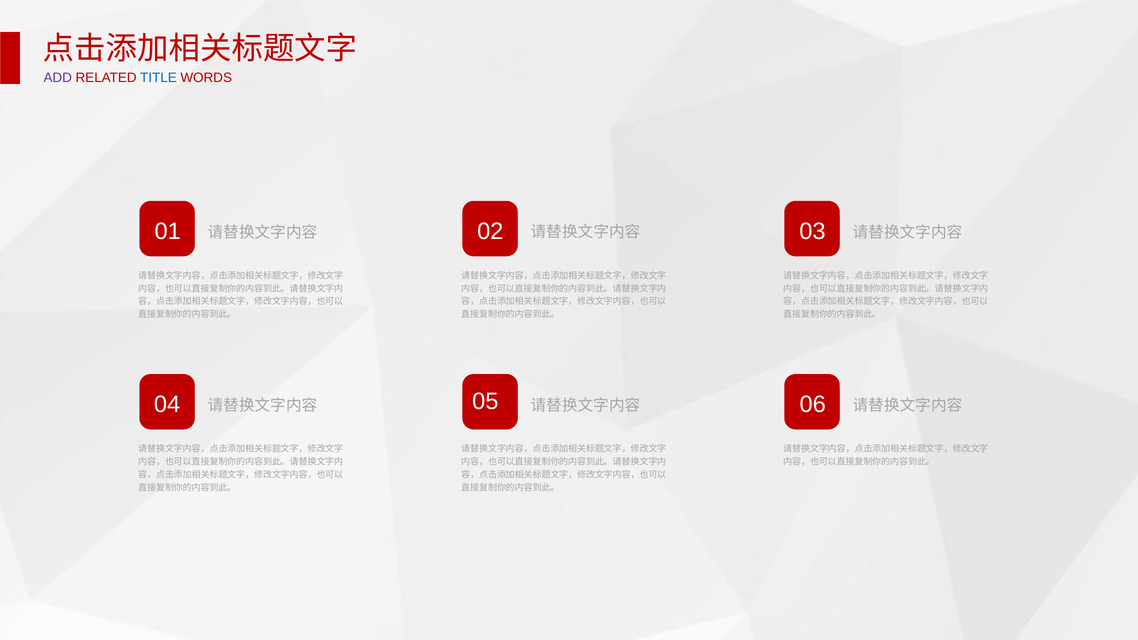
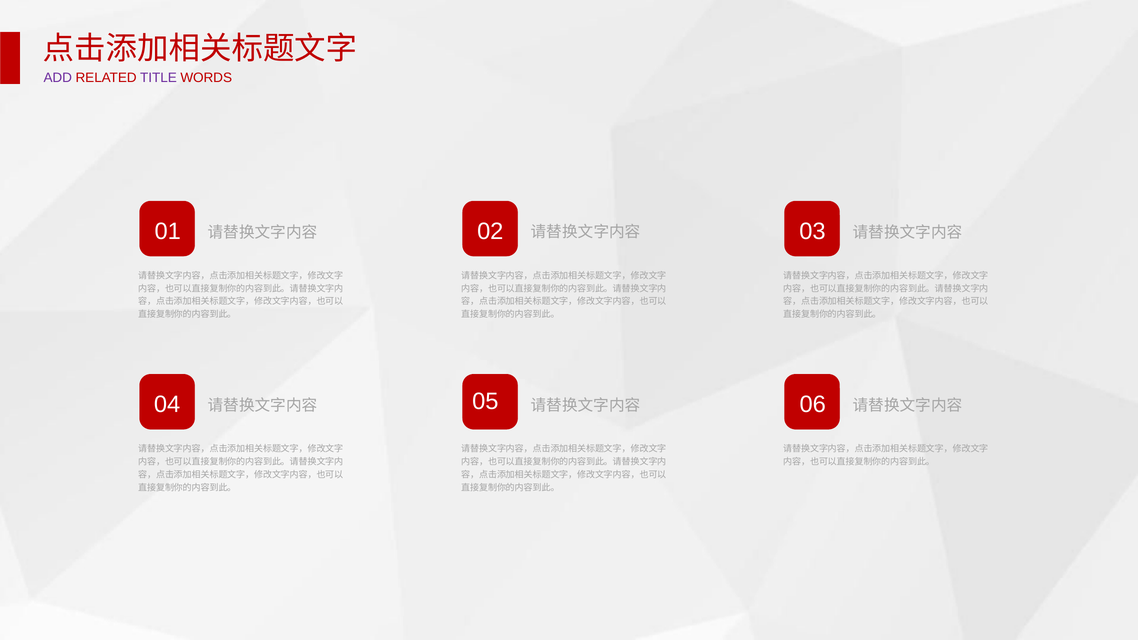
TITLE colour: blue -> purple
